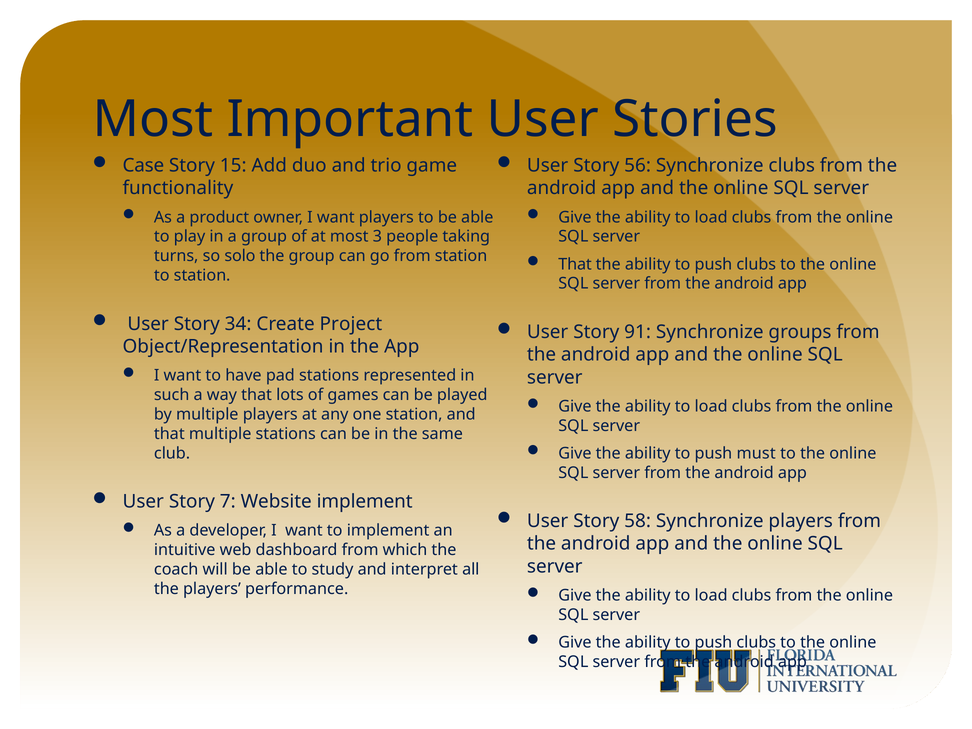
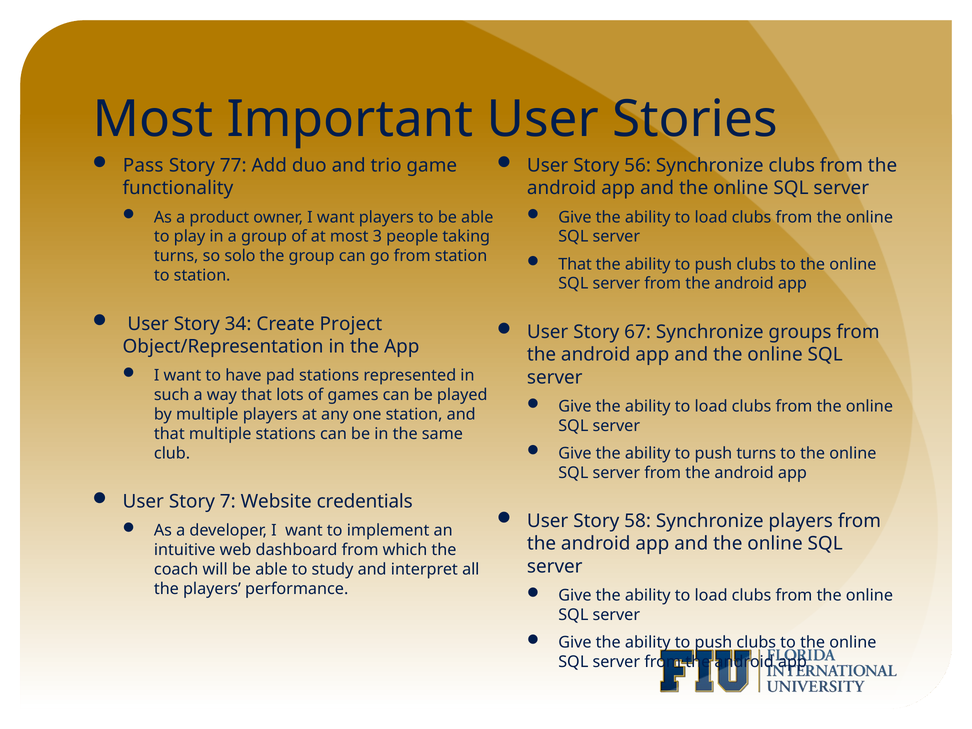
Case: Case -> Pass
15: 15 -> 77
91: 91 -> 67
push must: must -> turns
Website implement: implement -> credentials
